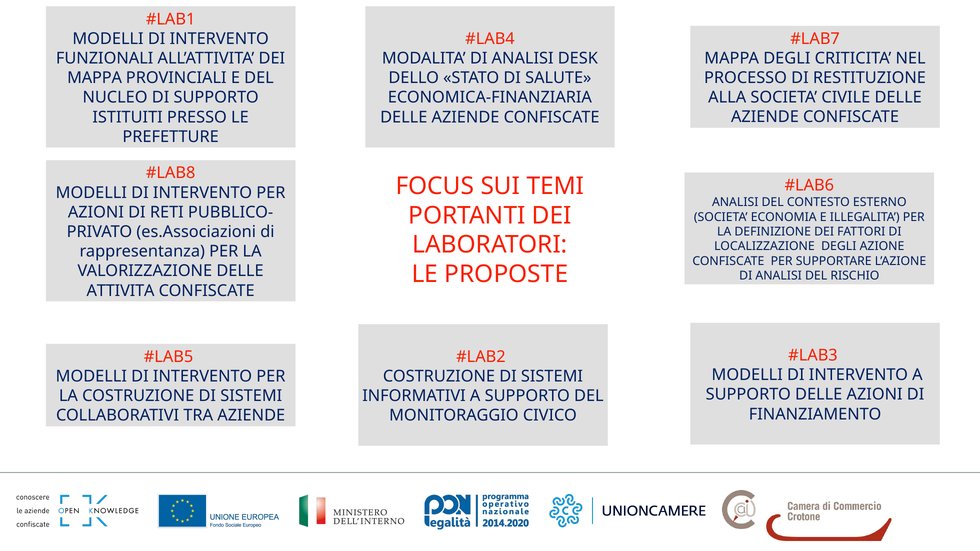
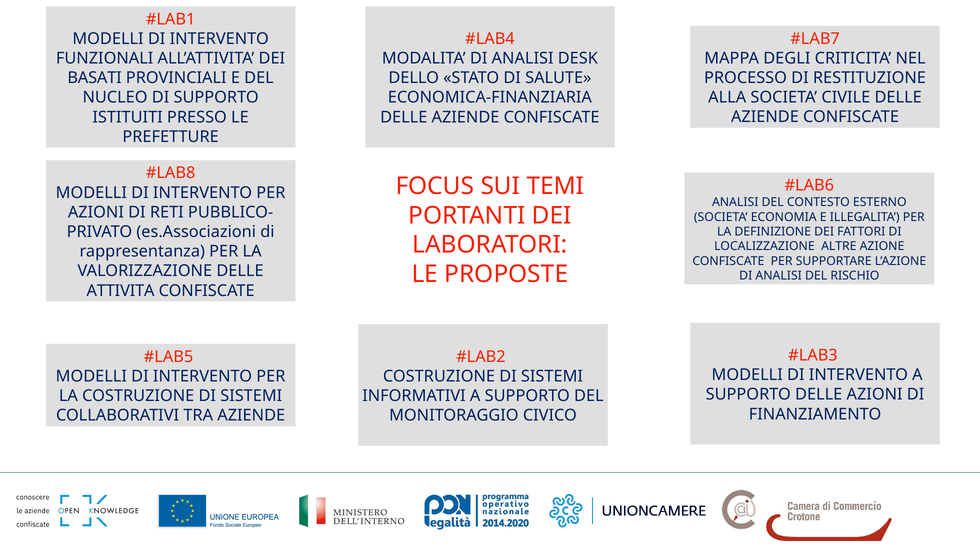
MAPPA at (95, 78): MAPPA -> BASATI
LOCALIZZAZIONE DEGLI: DEGLI -> ALTRE
